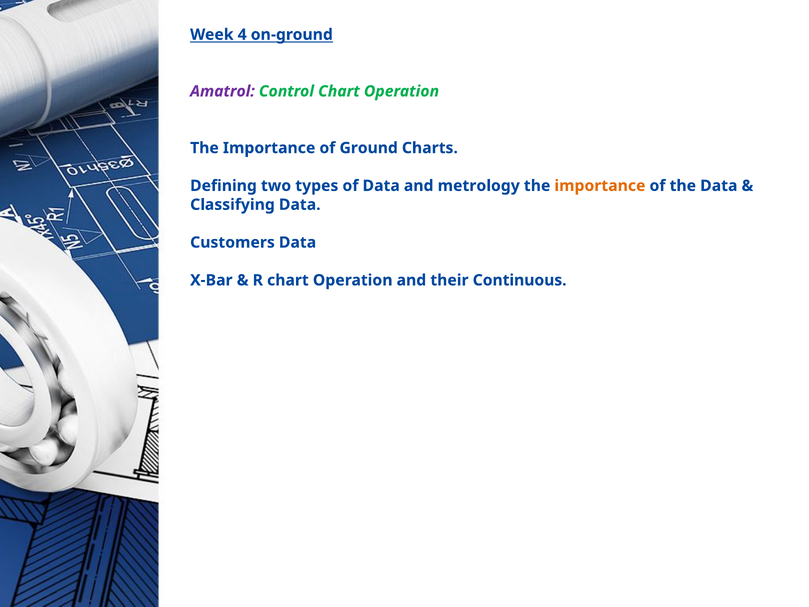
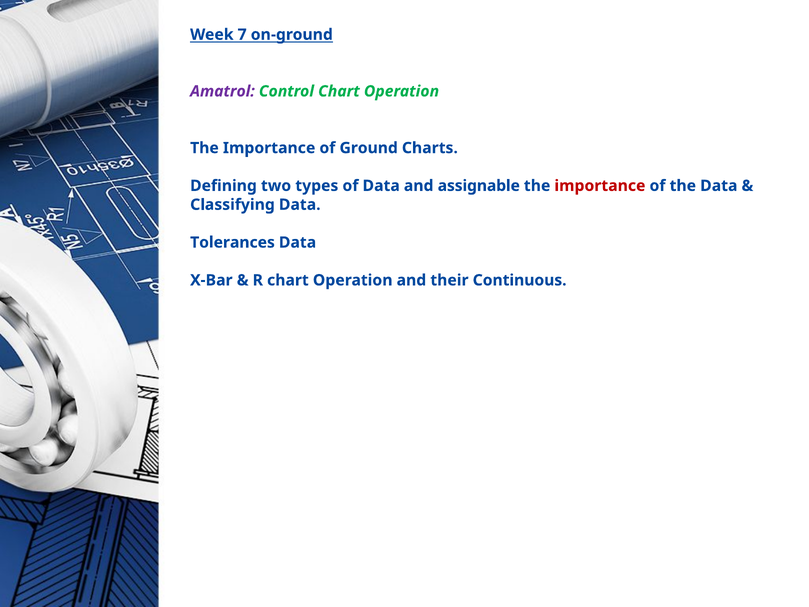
4: 4 -> 7
metrology: metrology -> assignable
importance at (600, 186) colour: orange -> red
Customers: Customers -> Tolerances
